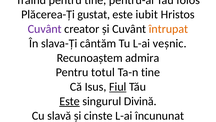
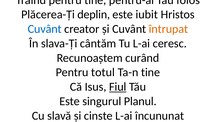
Plăcerea-Ți gustat: gustat -> deplin
Cuvânt at (45, 29) colour: purple -> blue
veșnic: veșnic -> ceresc
admira: admira -> curând
Este at (70, 101) underline: present -> none
Divină: Divină -> Planul
